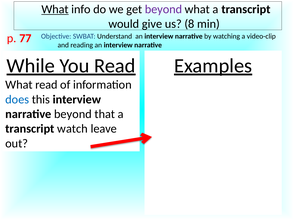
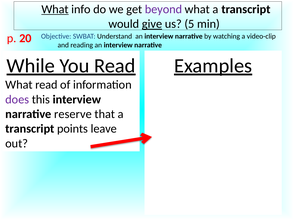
give underline: none -> present
8: 8 -> 5
77: 77 -> 20
does colour: blue -> purple
narrative beyond: beyond -> reserve
watch: watch -> points
